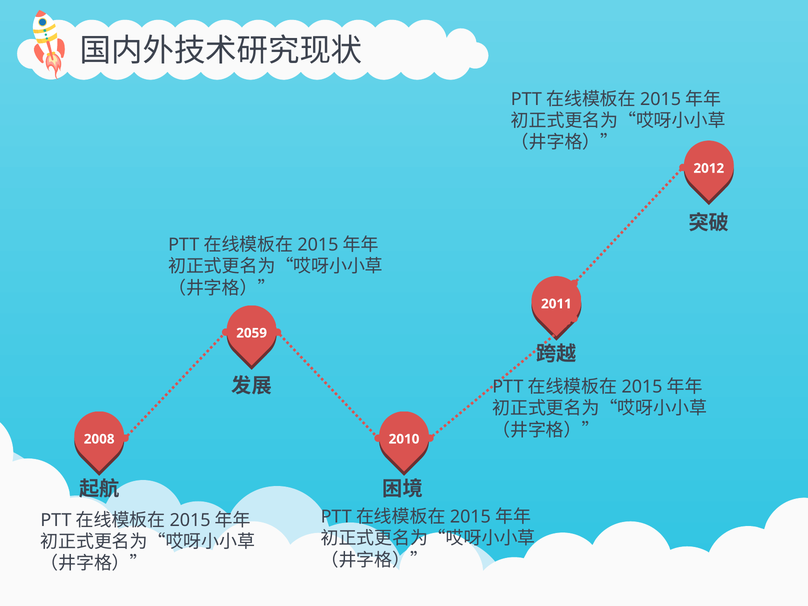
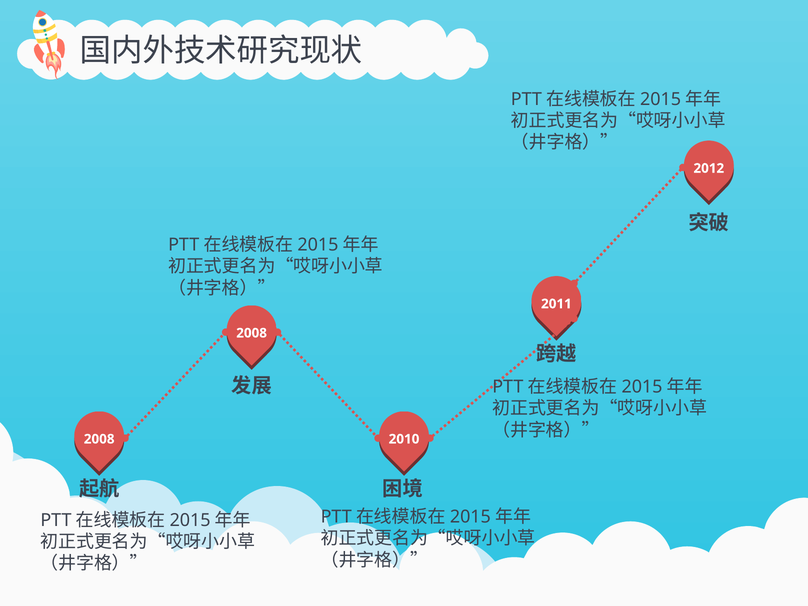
2059 at (252, 333): 2059 -> 2008
